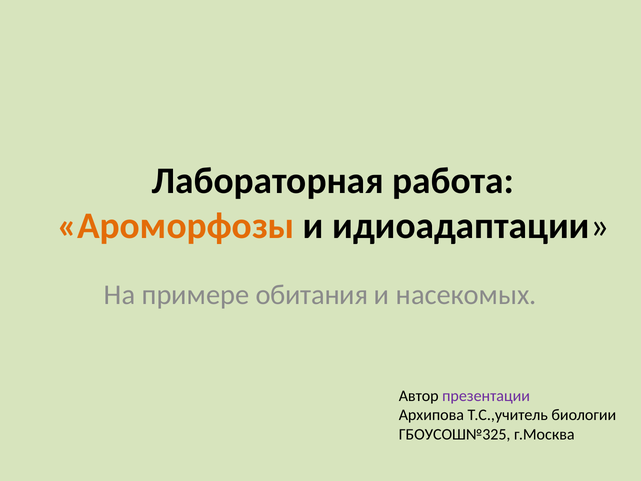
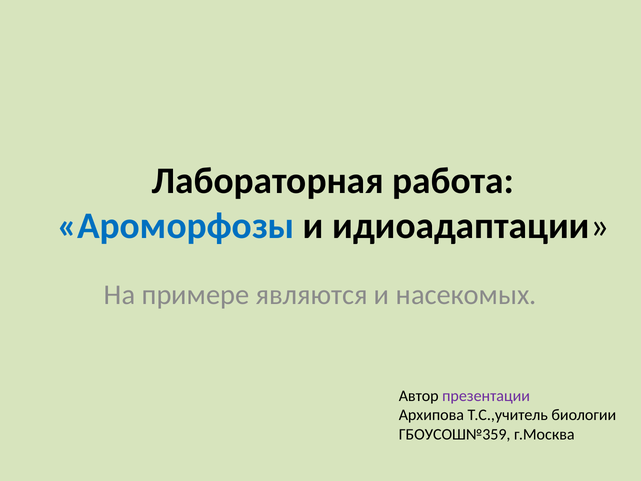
Ароморфозы colour: orange -> blue
обитания: обитания -> являются
ГБОУСОШ№325: ГБОУСОШ№325 -> ГБОУСОШ№359
